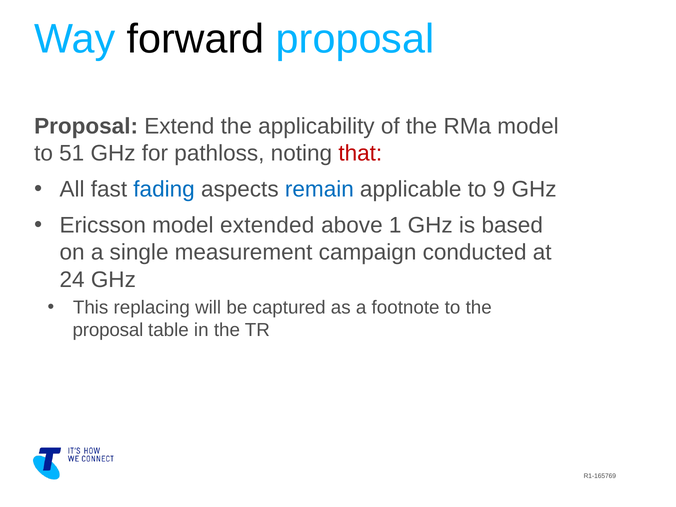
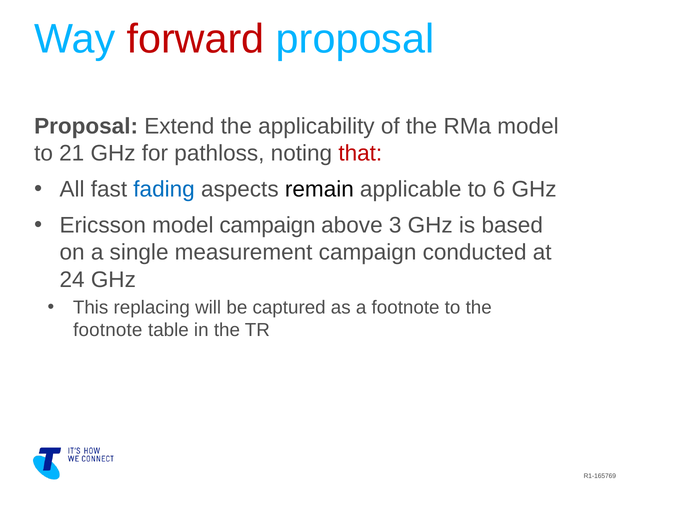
forward colour: black -> red
51: 51 -> 21
remain colour: blue -> black
9: 9 -> 6
model extended: extended -> campaign
1: 1 -> 3
proposal at (108, 330): proposal -> footnote
